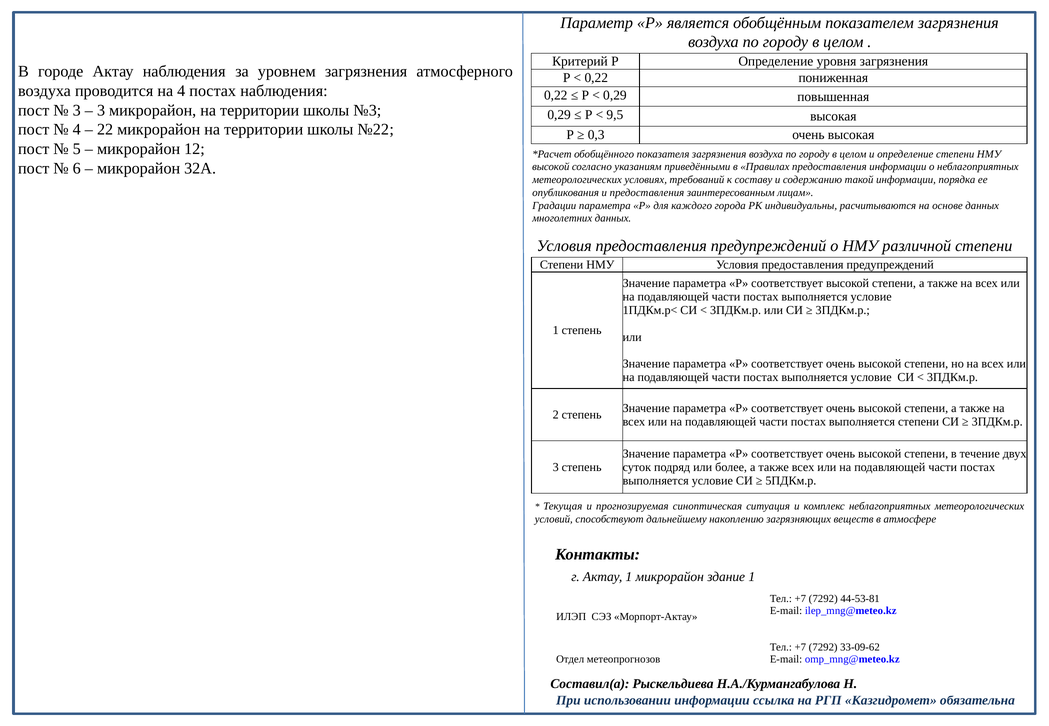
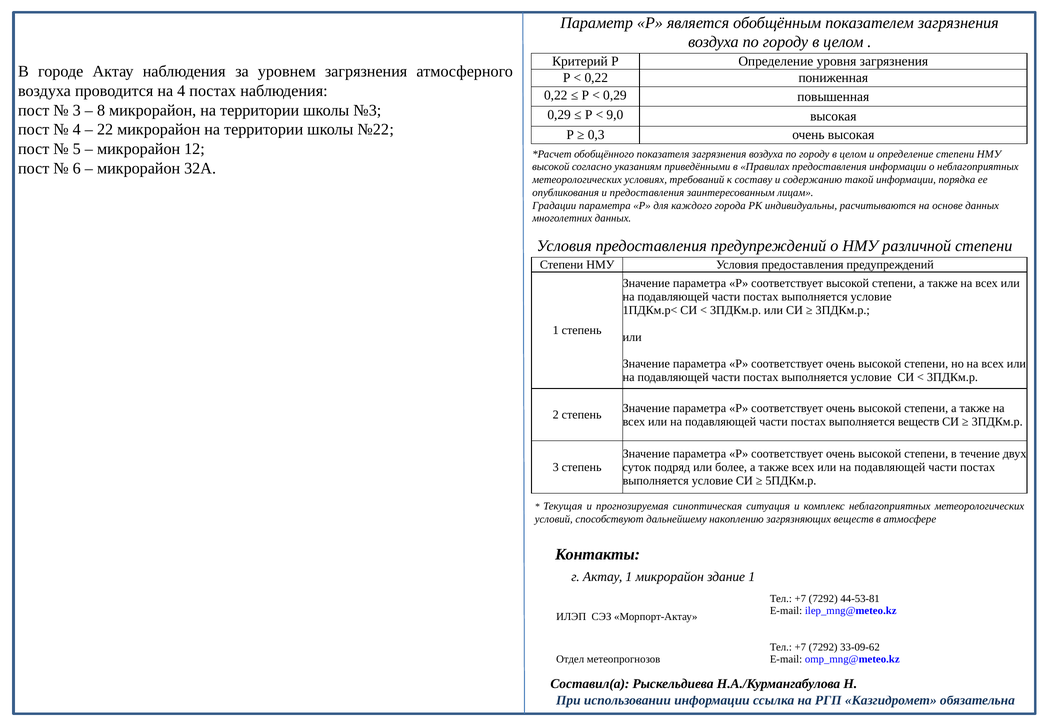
3 at (101, 110): 3 -> 8
9,5: 9,5 -> 9,0
выполняется степени: степени -> веществ
